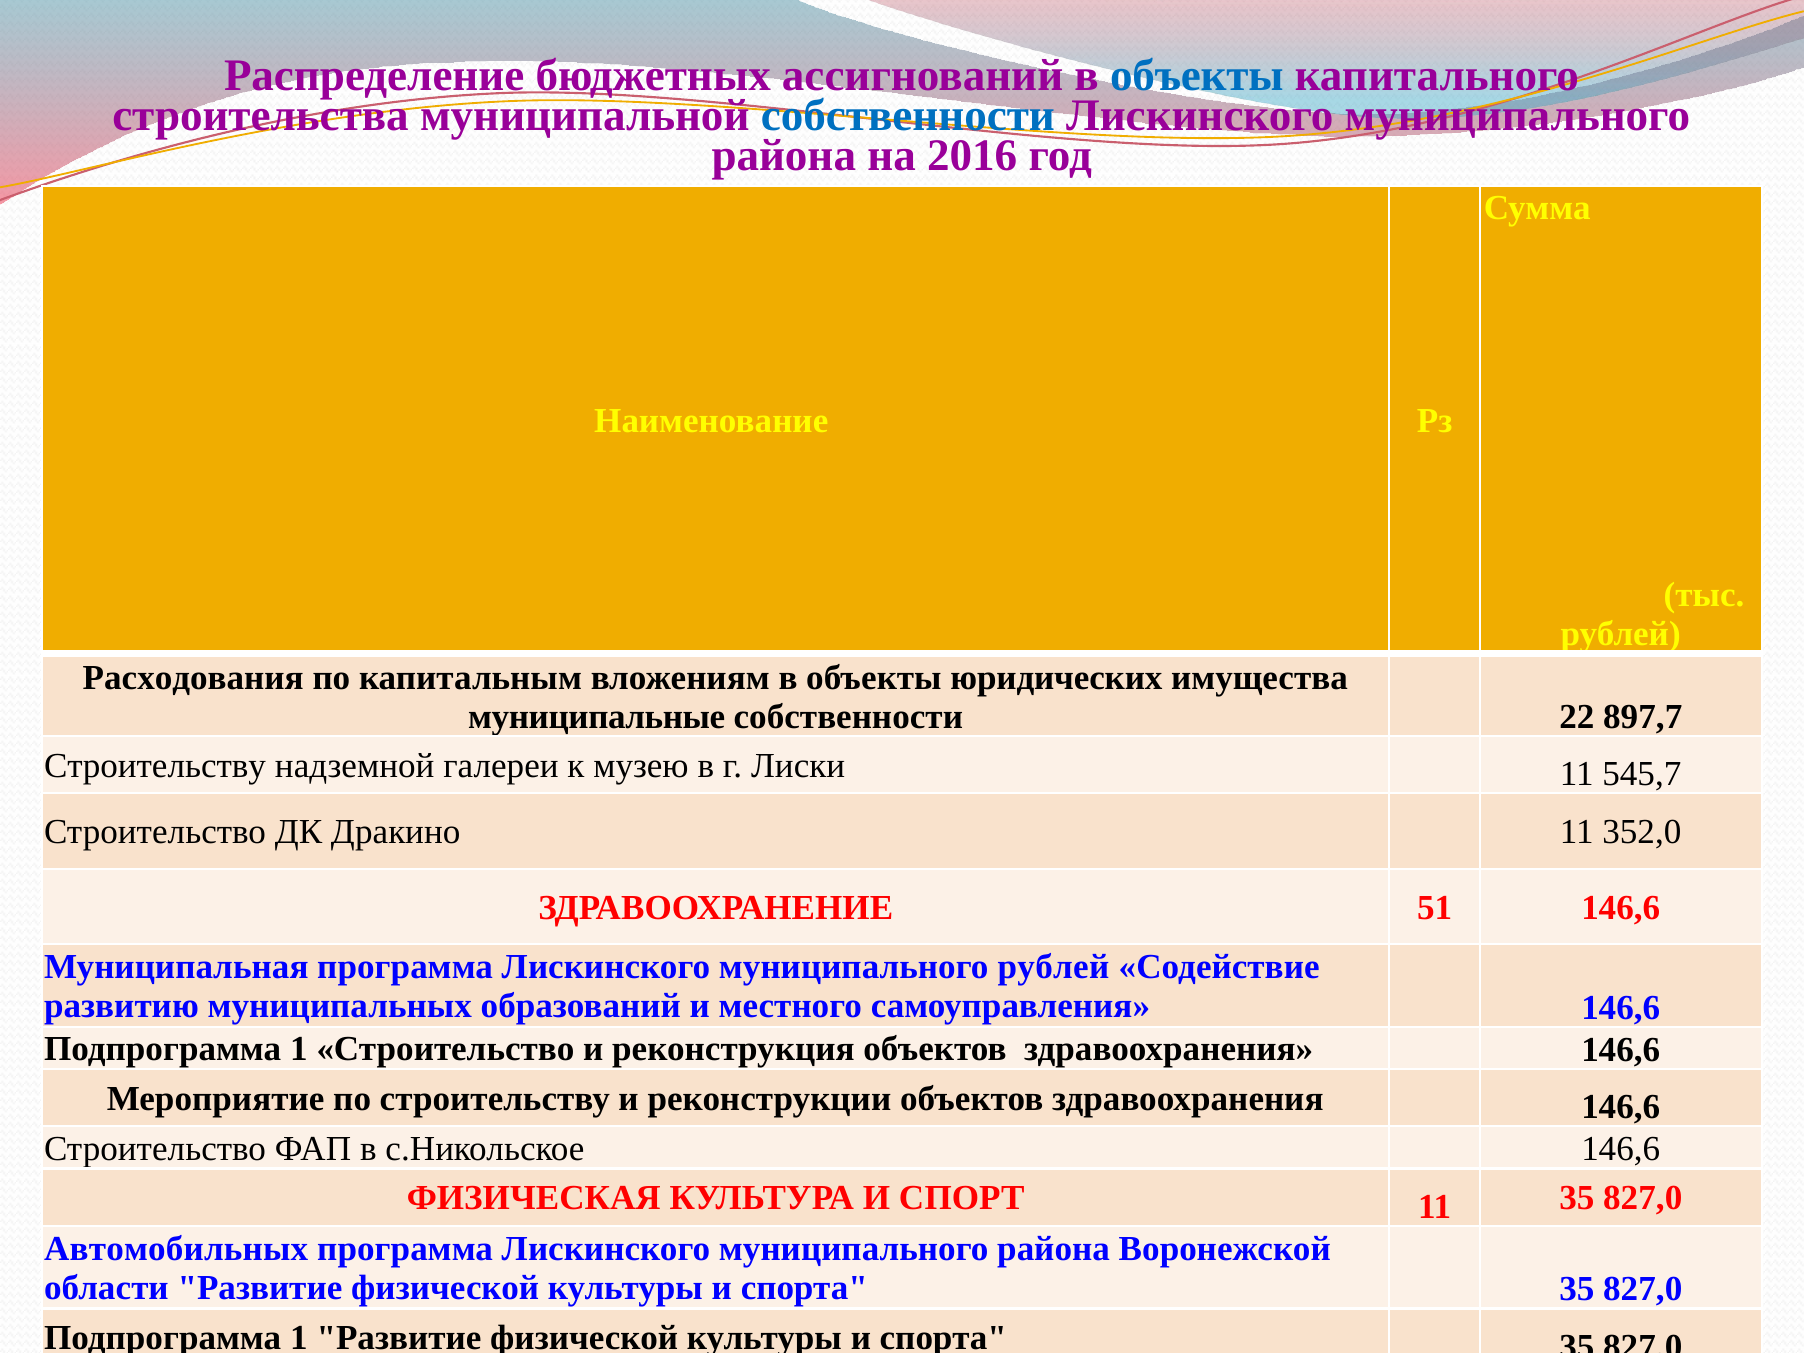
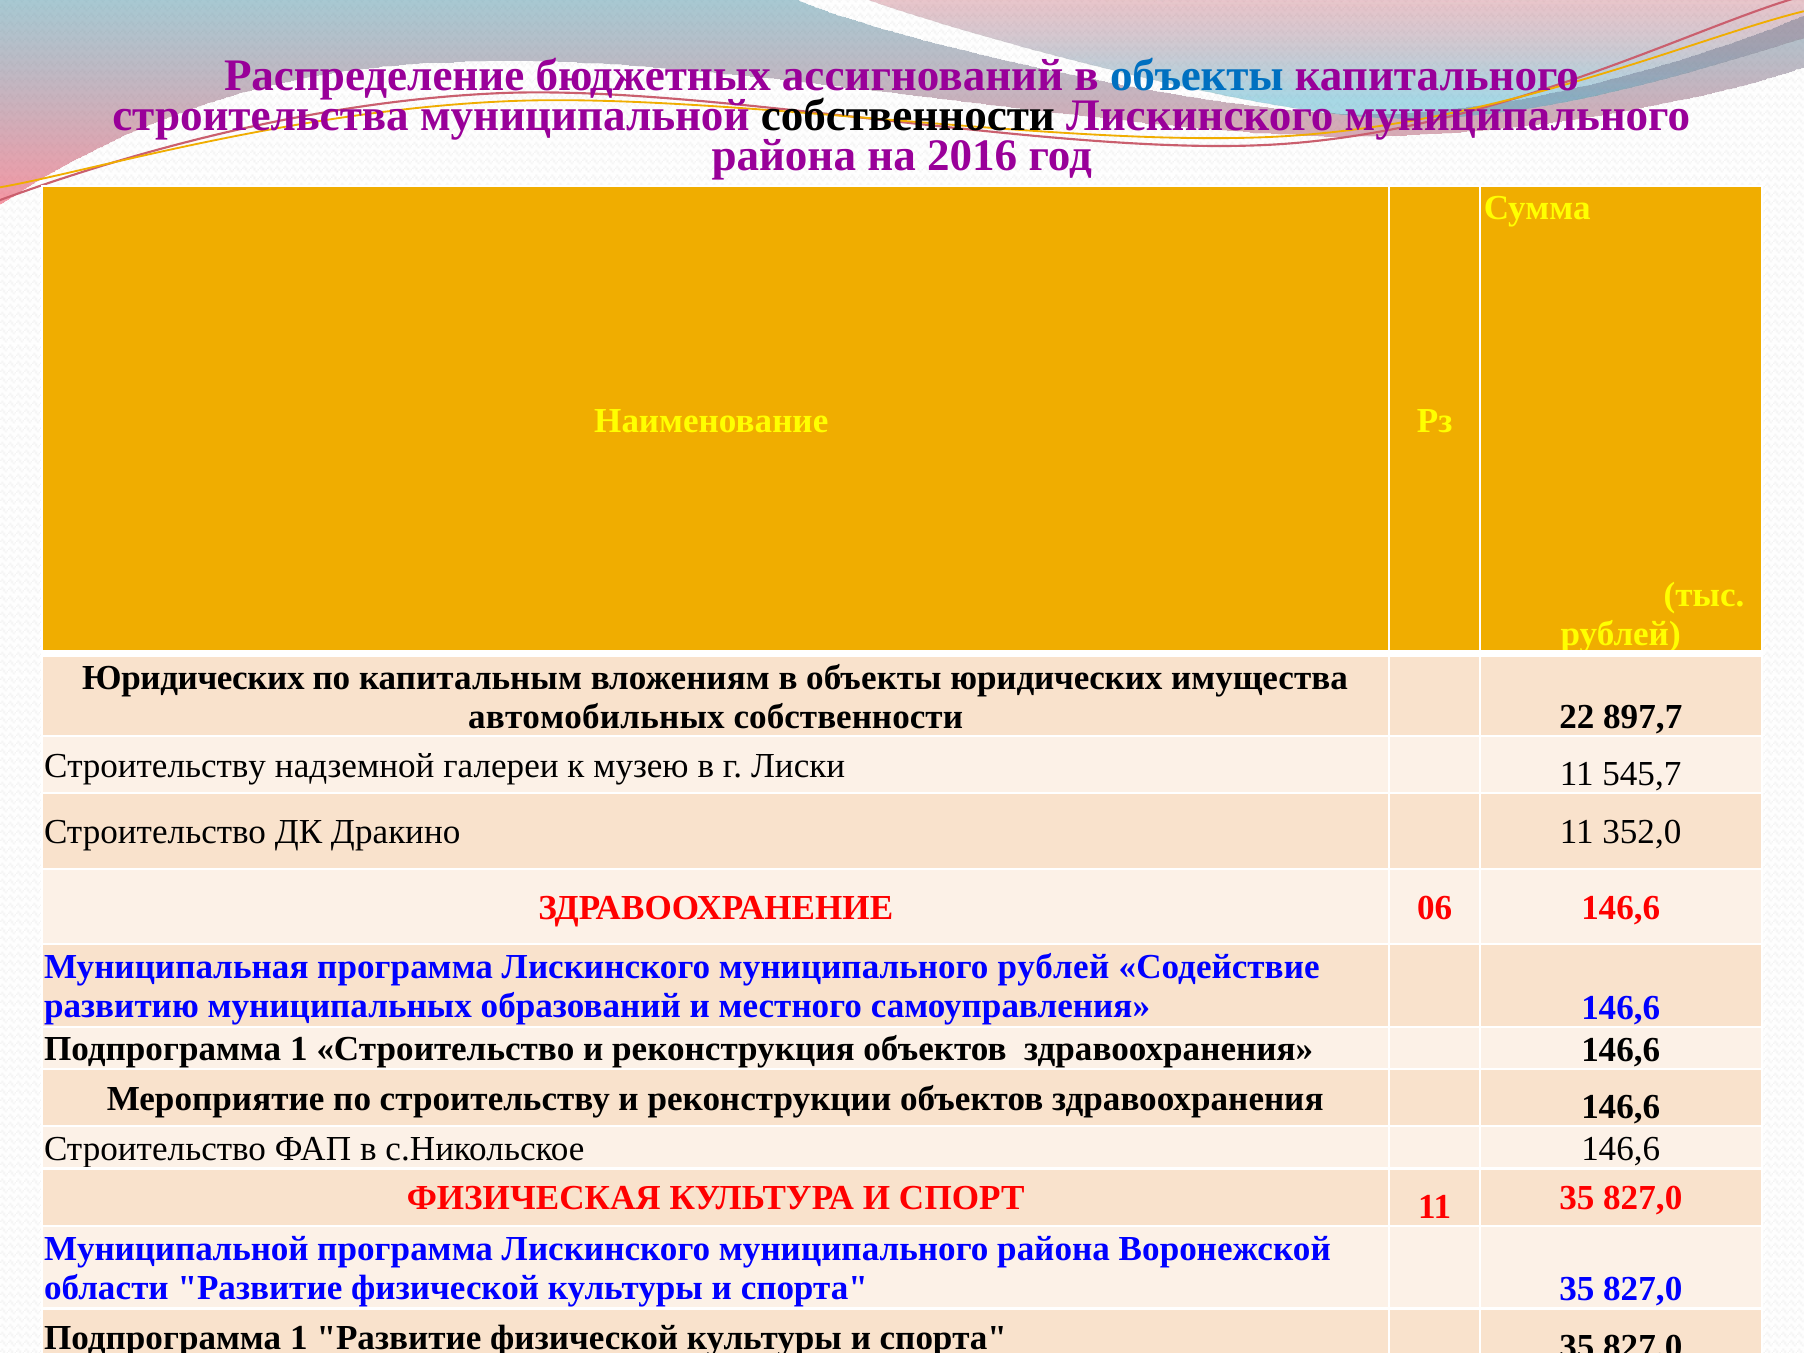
собственности at (908, 116) colour: blue -> black
Расходования at (193, 678): Расходования -> Юридических
муниципальные: муниципальные -> автомобильных
51: 51 -> 06
Автомобильных at (176, 1249): Автомобильных -> Муниципальной
